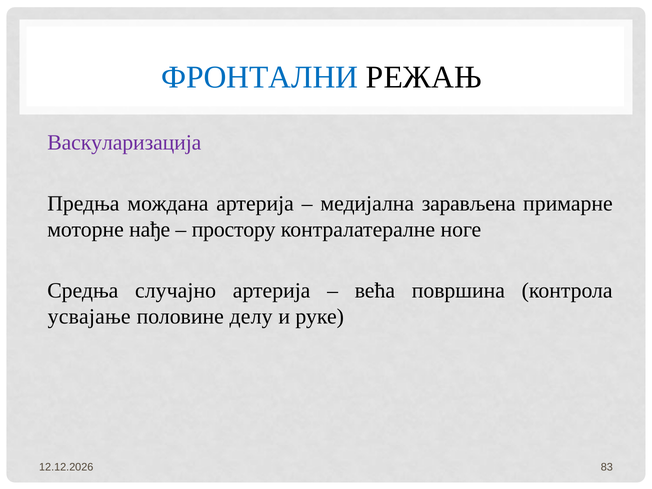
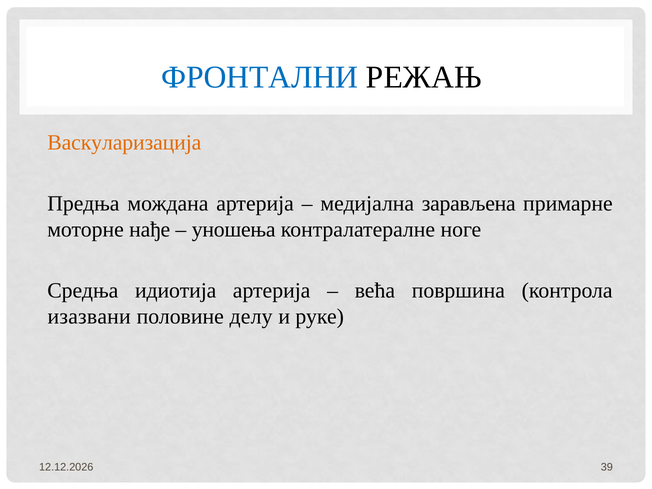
Васкуларизација colour: purple -> orange
простору: простору -> уношења
случајно: случајно -> идиотија
усвајање: усвајање -> изазвани
83: 83 -> 39
